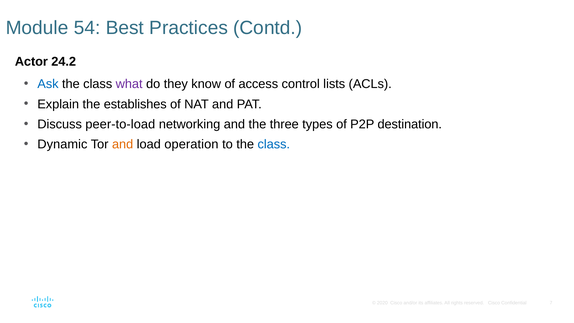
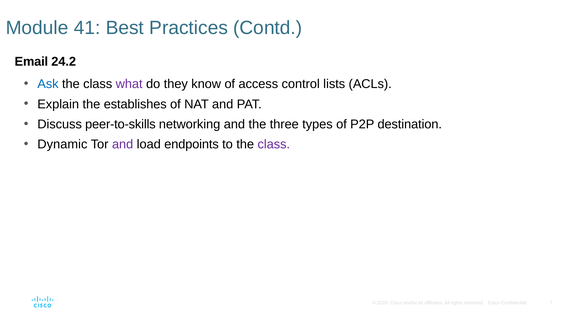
54: 54 -> 41
Actor: Actor -> Email
peer-to-load: peer-to-load -> peer-to-skills
and at (123, 144) colour: orange -> purple
operation: operation -> endpoints
class at (274, 144) colour: blue -> purple
